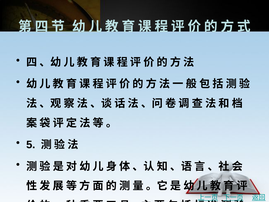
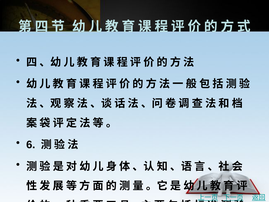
5: 5 -> 6
